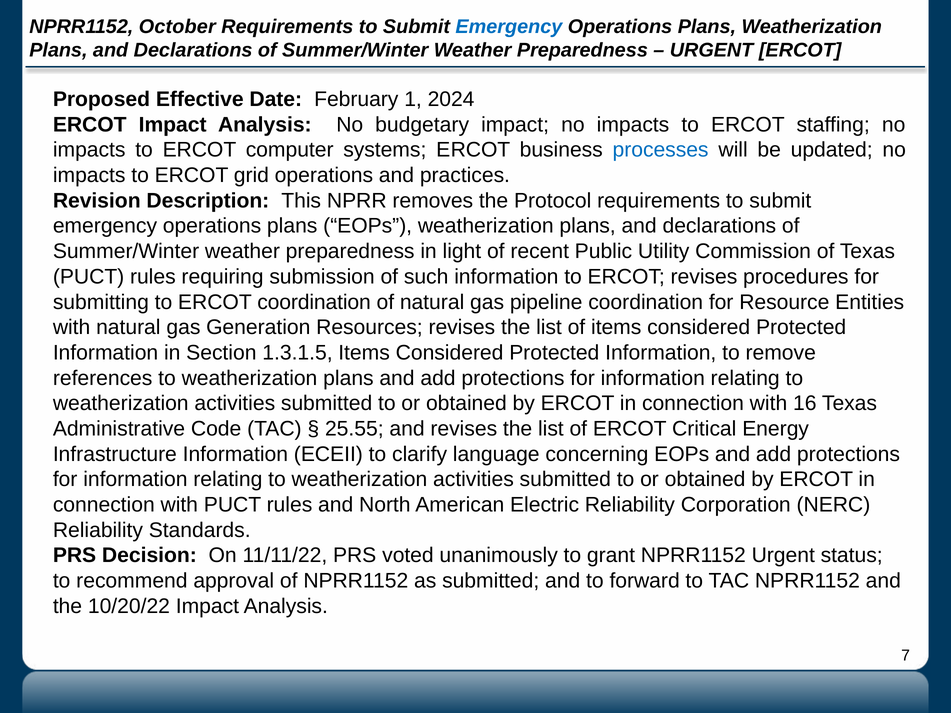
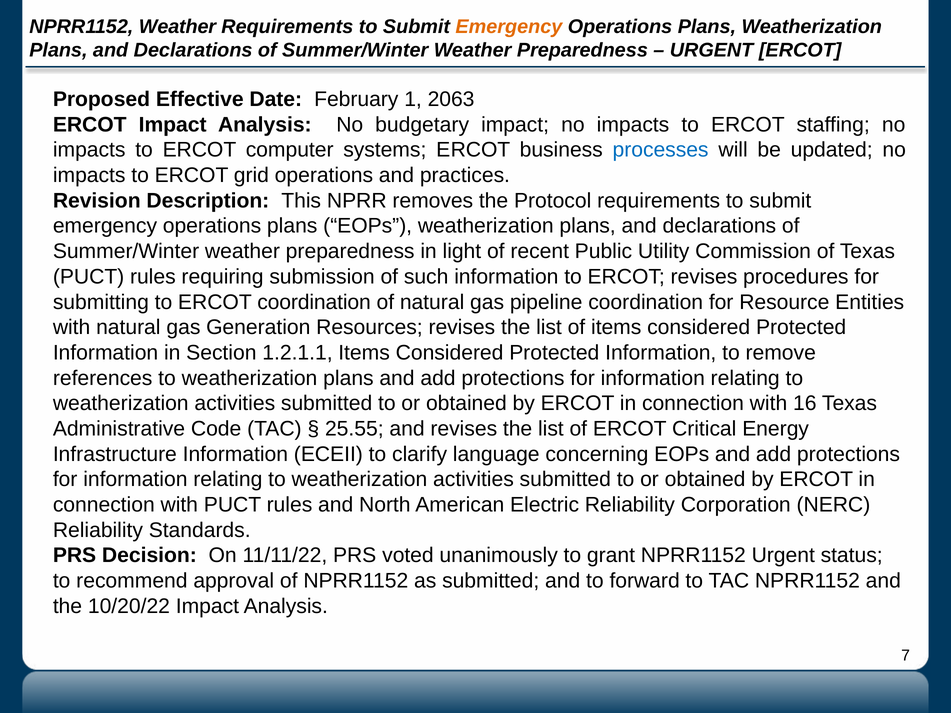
NPRR1152 October: October -> Weather
Emergency at (509, 27) colour: blue -> orange
2024: 2024 -> 2063
1.3.1.5: 1.3.1.5 -> 1.2.1.1
